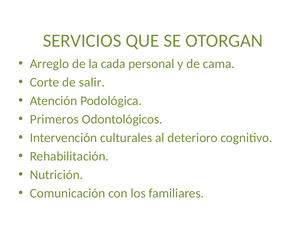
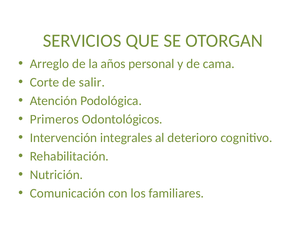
cada: cada -> años
culturales: culturales -> integrales
